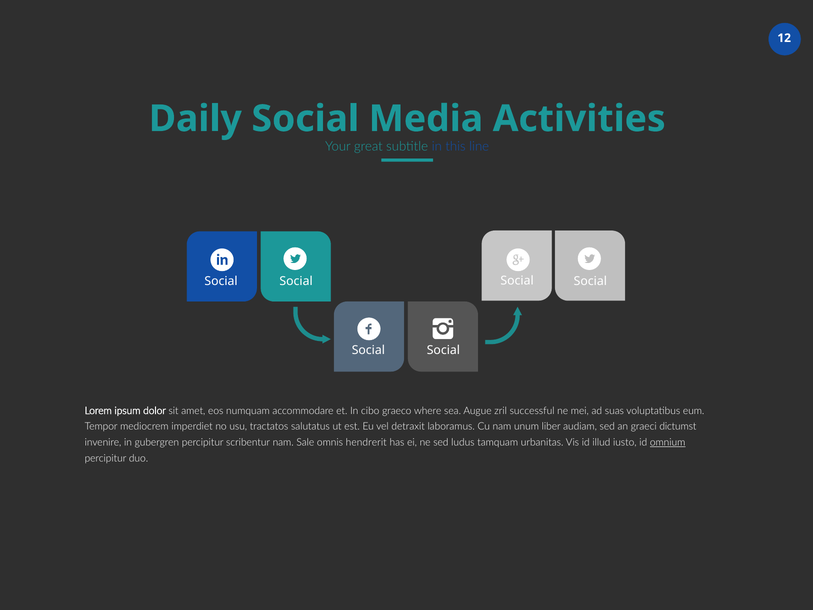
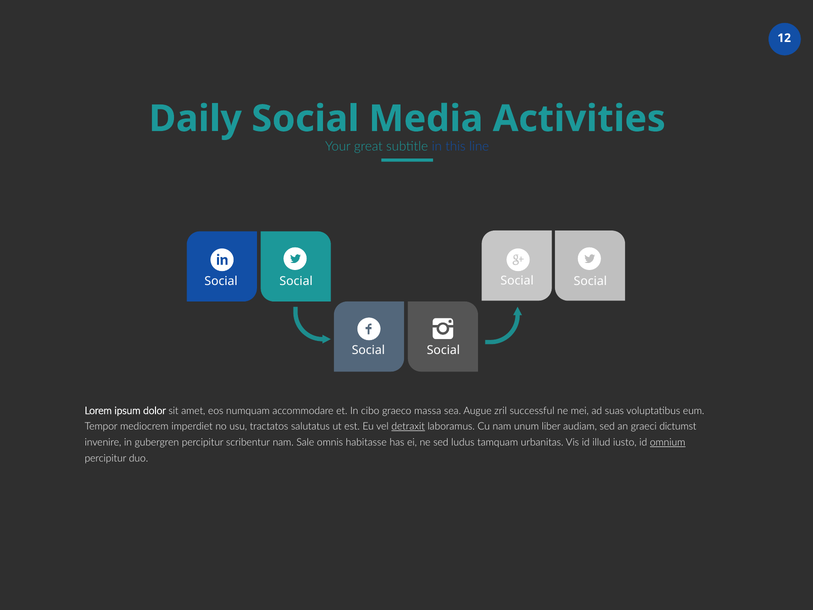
where: where -> massa
detraxit underline: none -> present
hendrerit: hendrerit -> habitasse
